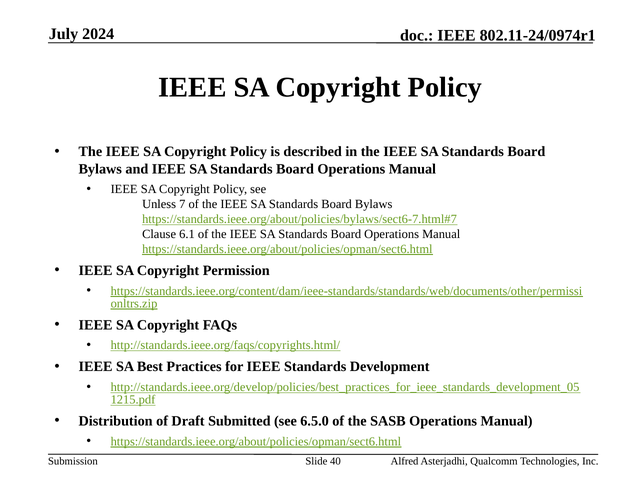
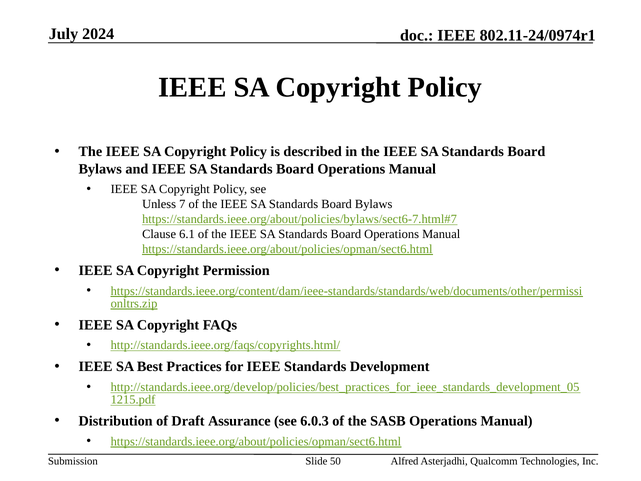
Submitted: Submitted -> Assurance
6.5.0: 6.5.0 -> 6.0.3
40: 40 -> 50
